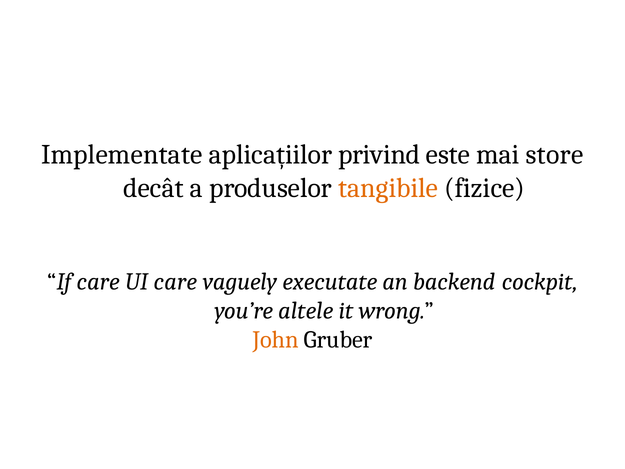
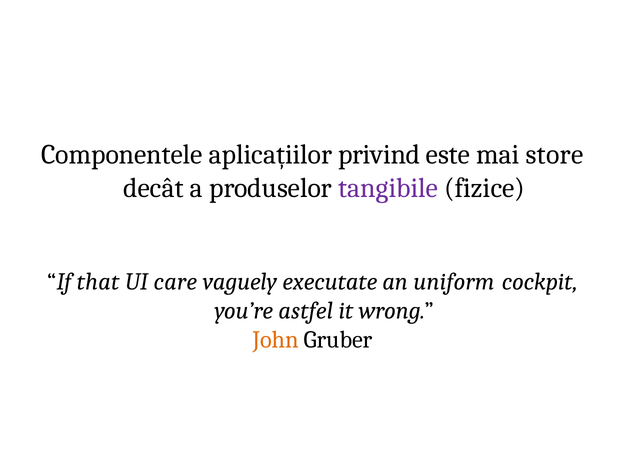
Implementate: Implementate -> Componentele
tangibile colour: orange -> purple
If care: care -> that
backend: backend -> uniform
altele: altele -> astfel
